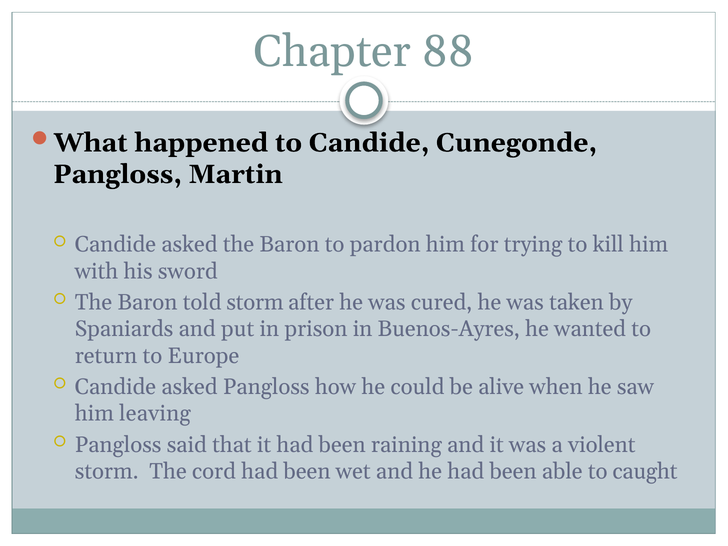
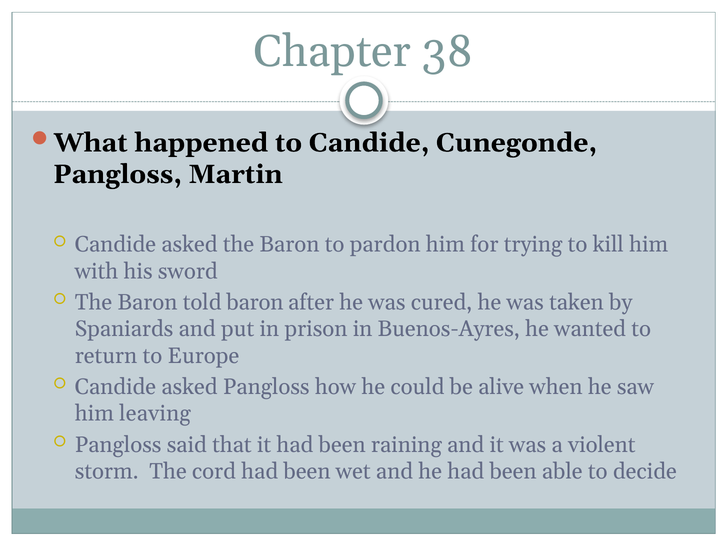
88: 88 -> 38
told storm: storm -> baron
caught: caught -> decide
